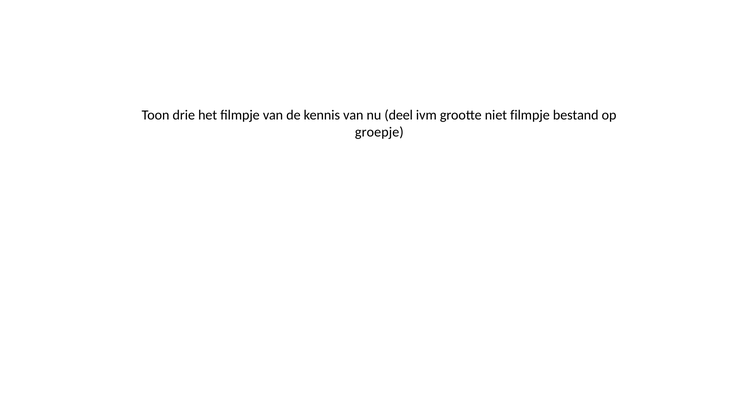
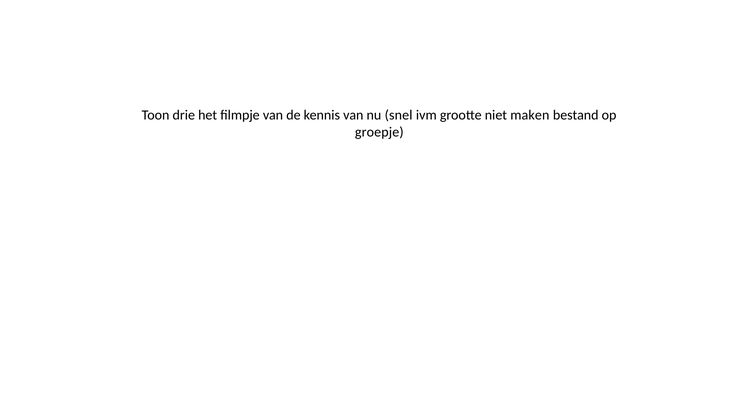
deel: deel -> snel
niet filmpje: filmpje -> maken
